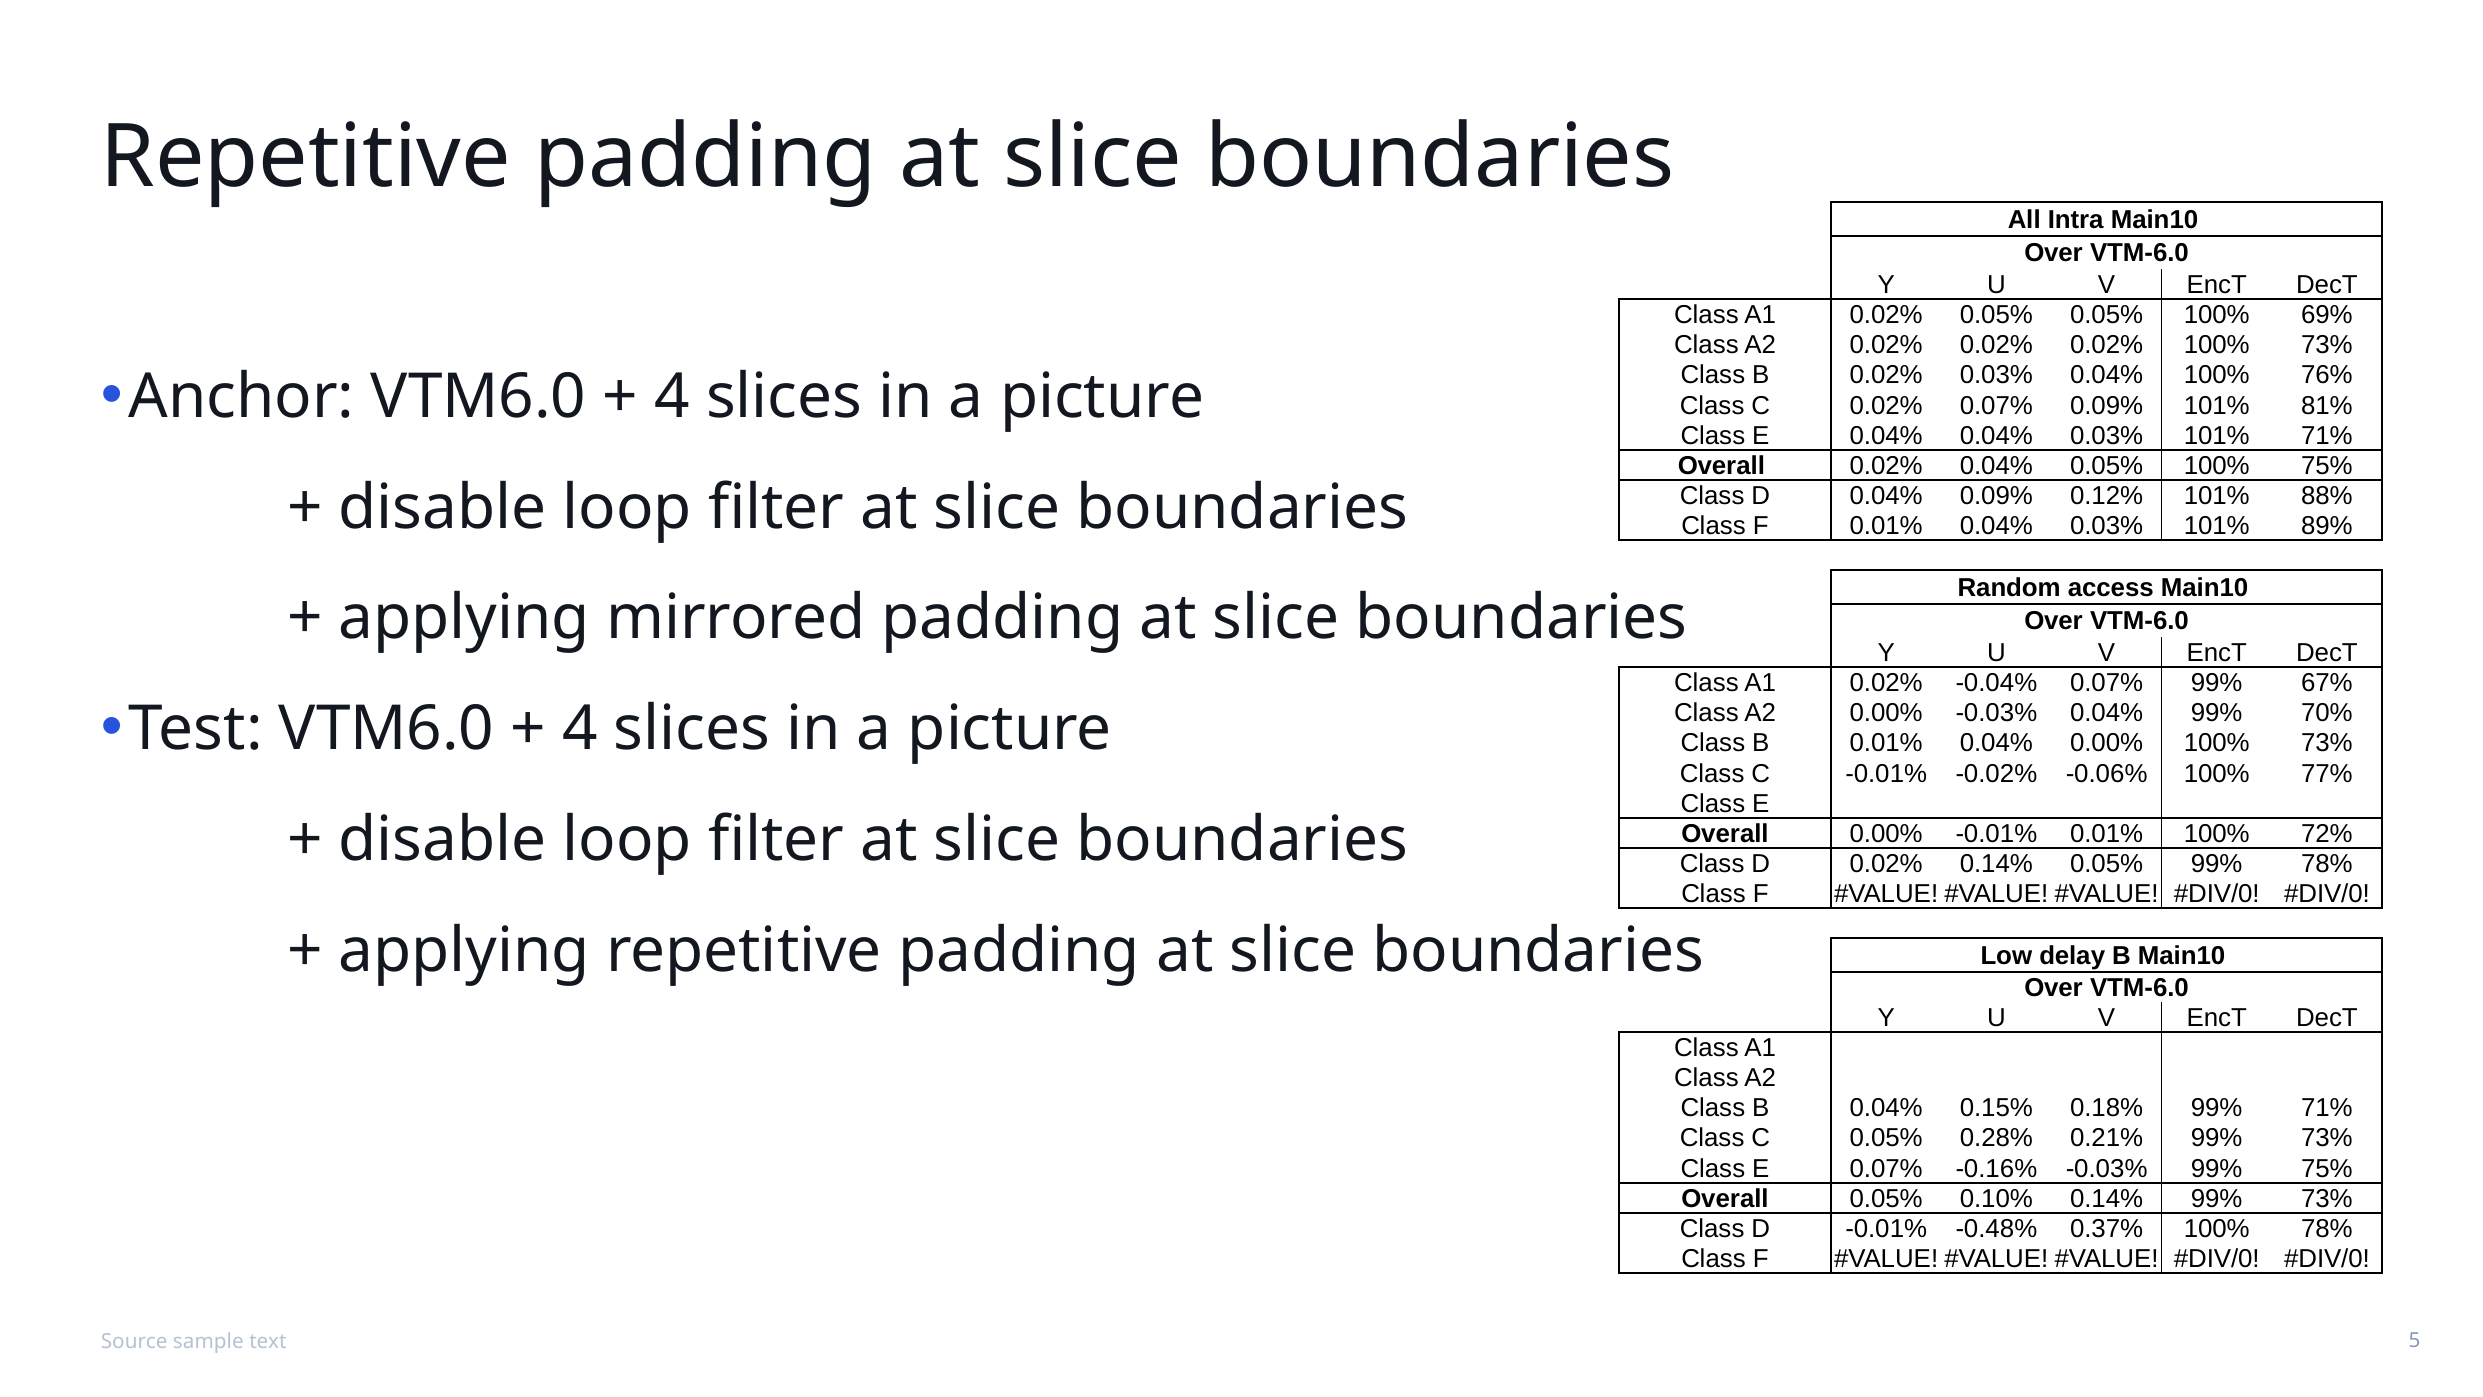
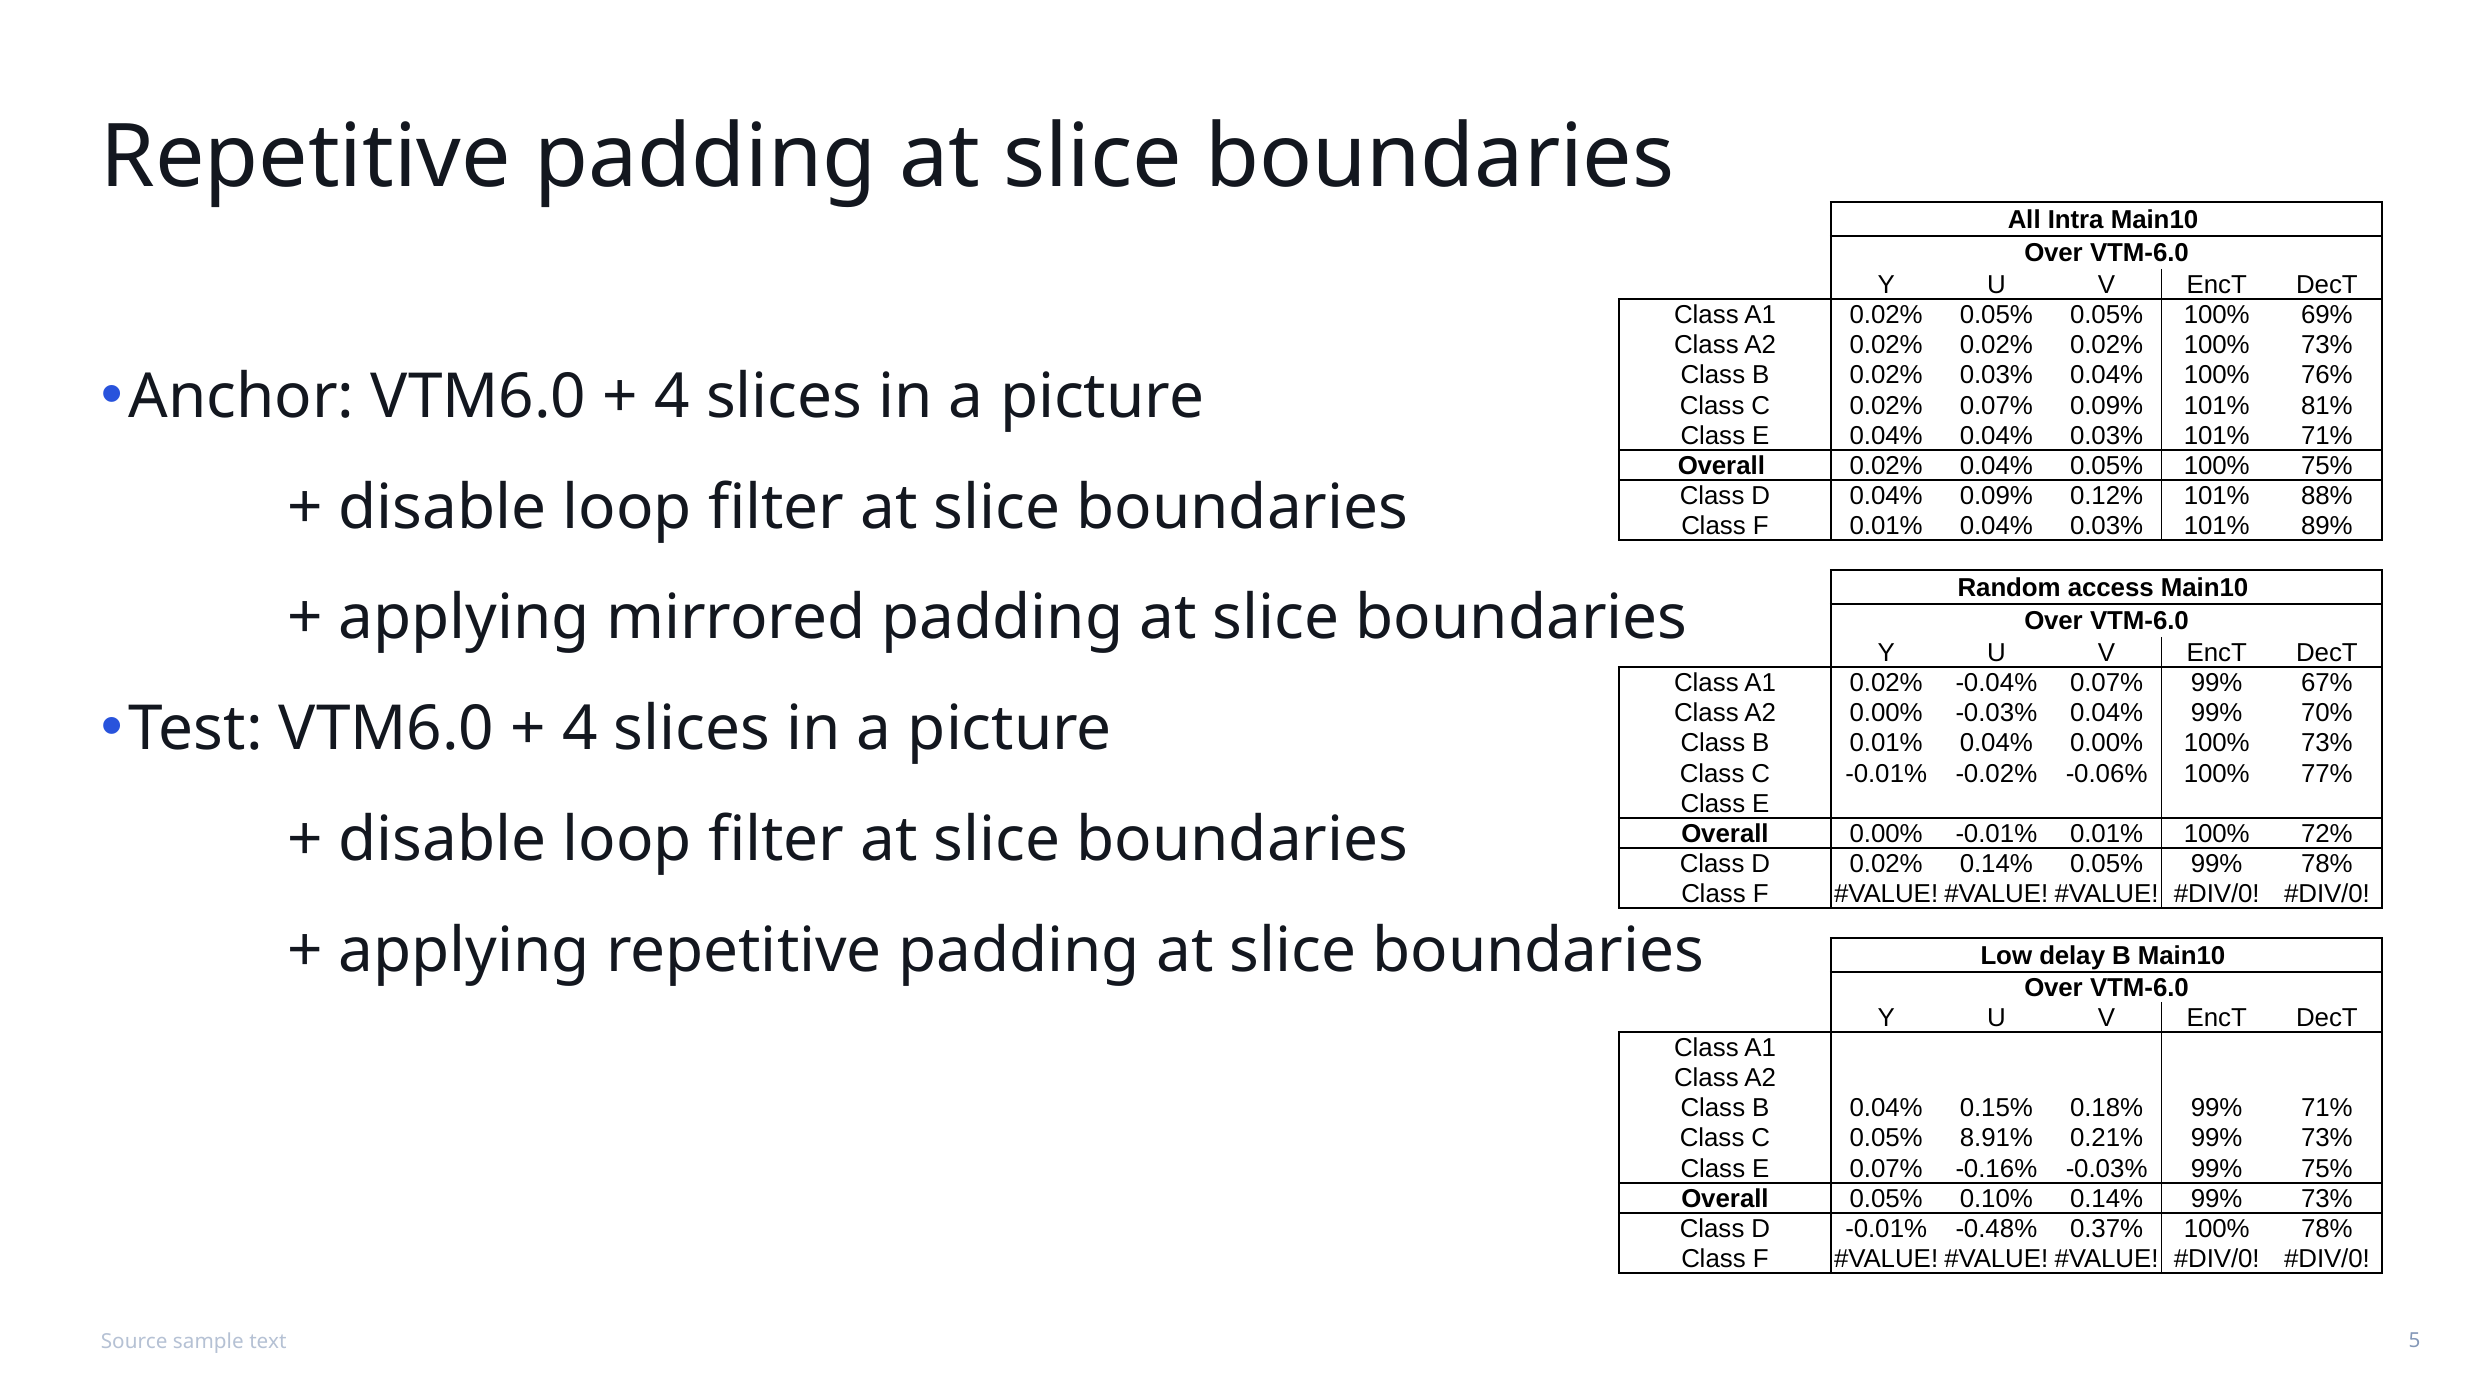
0.28%: 0.28% -> 8.91%
